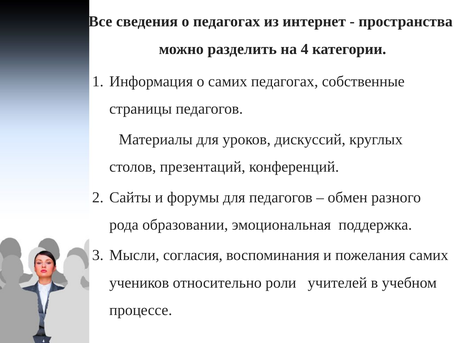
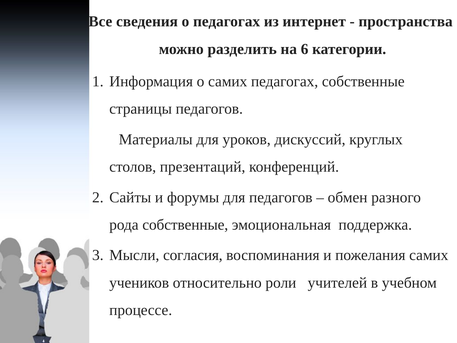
4: 4 -> 6
рода образовании: образовании -> собственные
